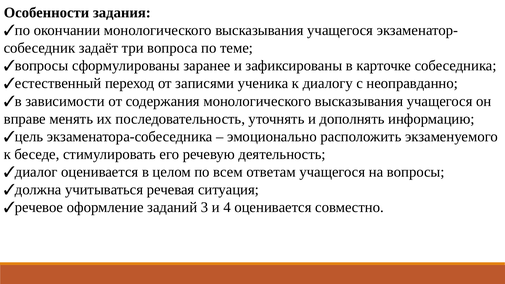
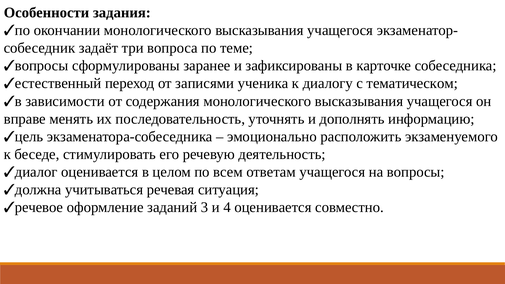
неоправданно: неоправданно -> тематическом
